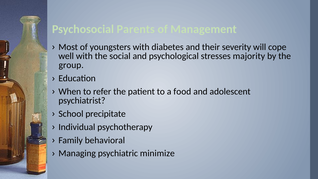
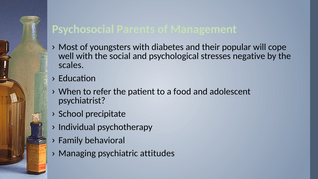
severity: severity -> popular
majority: majority -> negative
group: group -> scales
minimize: minimize -> attitudes
